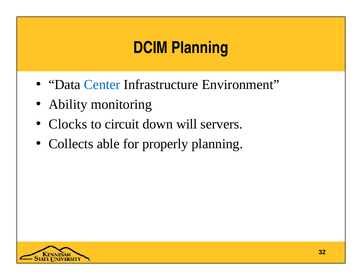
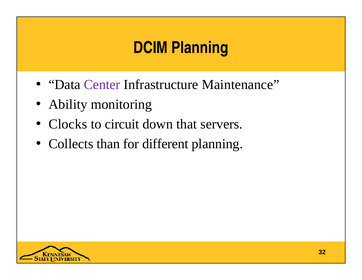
Center colour: blue -> purple
Environment: Environment -> Maintenance
will: will -> that
able: able -> than
properly: properly -> different
